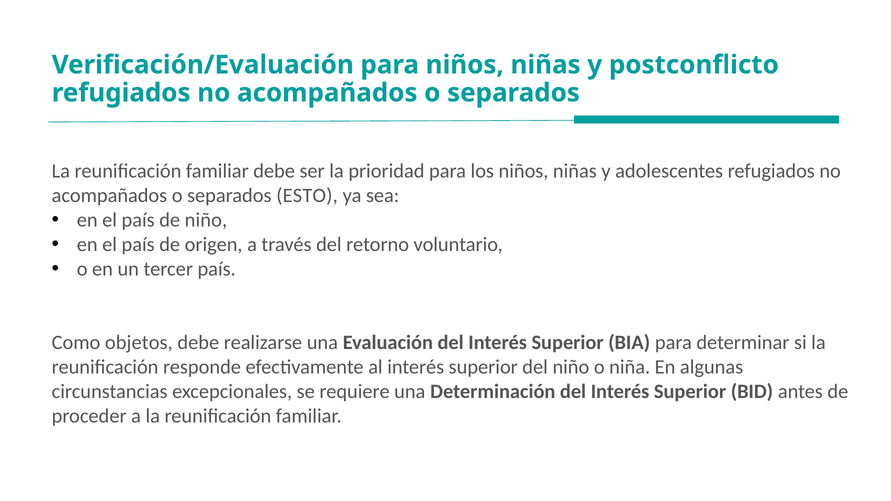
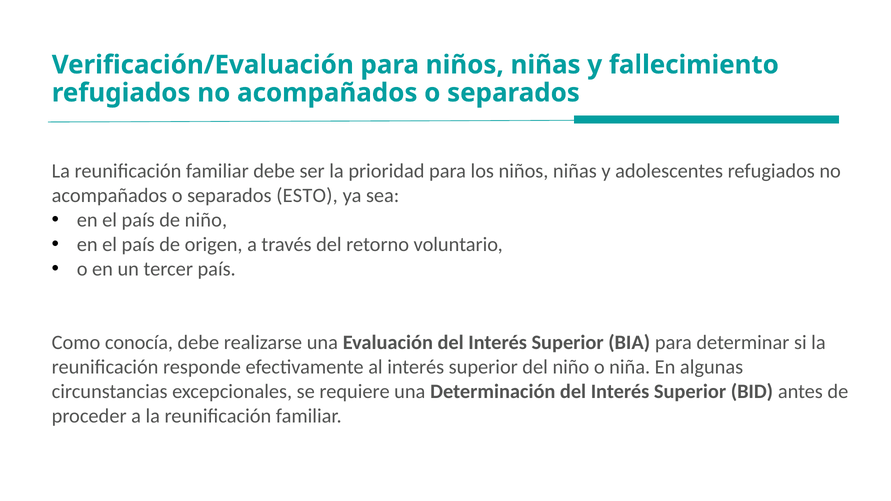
postconflicto: postconflicto -> fallecimiento
objetos: objetos -> conocía
